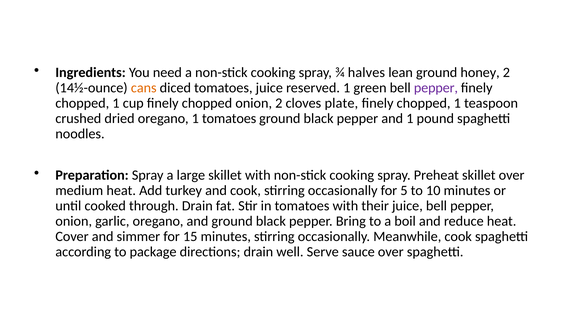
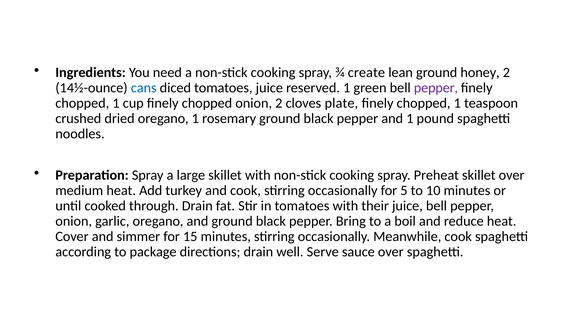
halves: halves -> create
cans colour: orange -> blue
1 tomatoes: tomatoes -> rosemary
